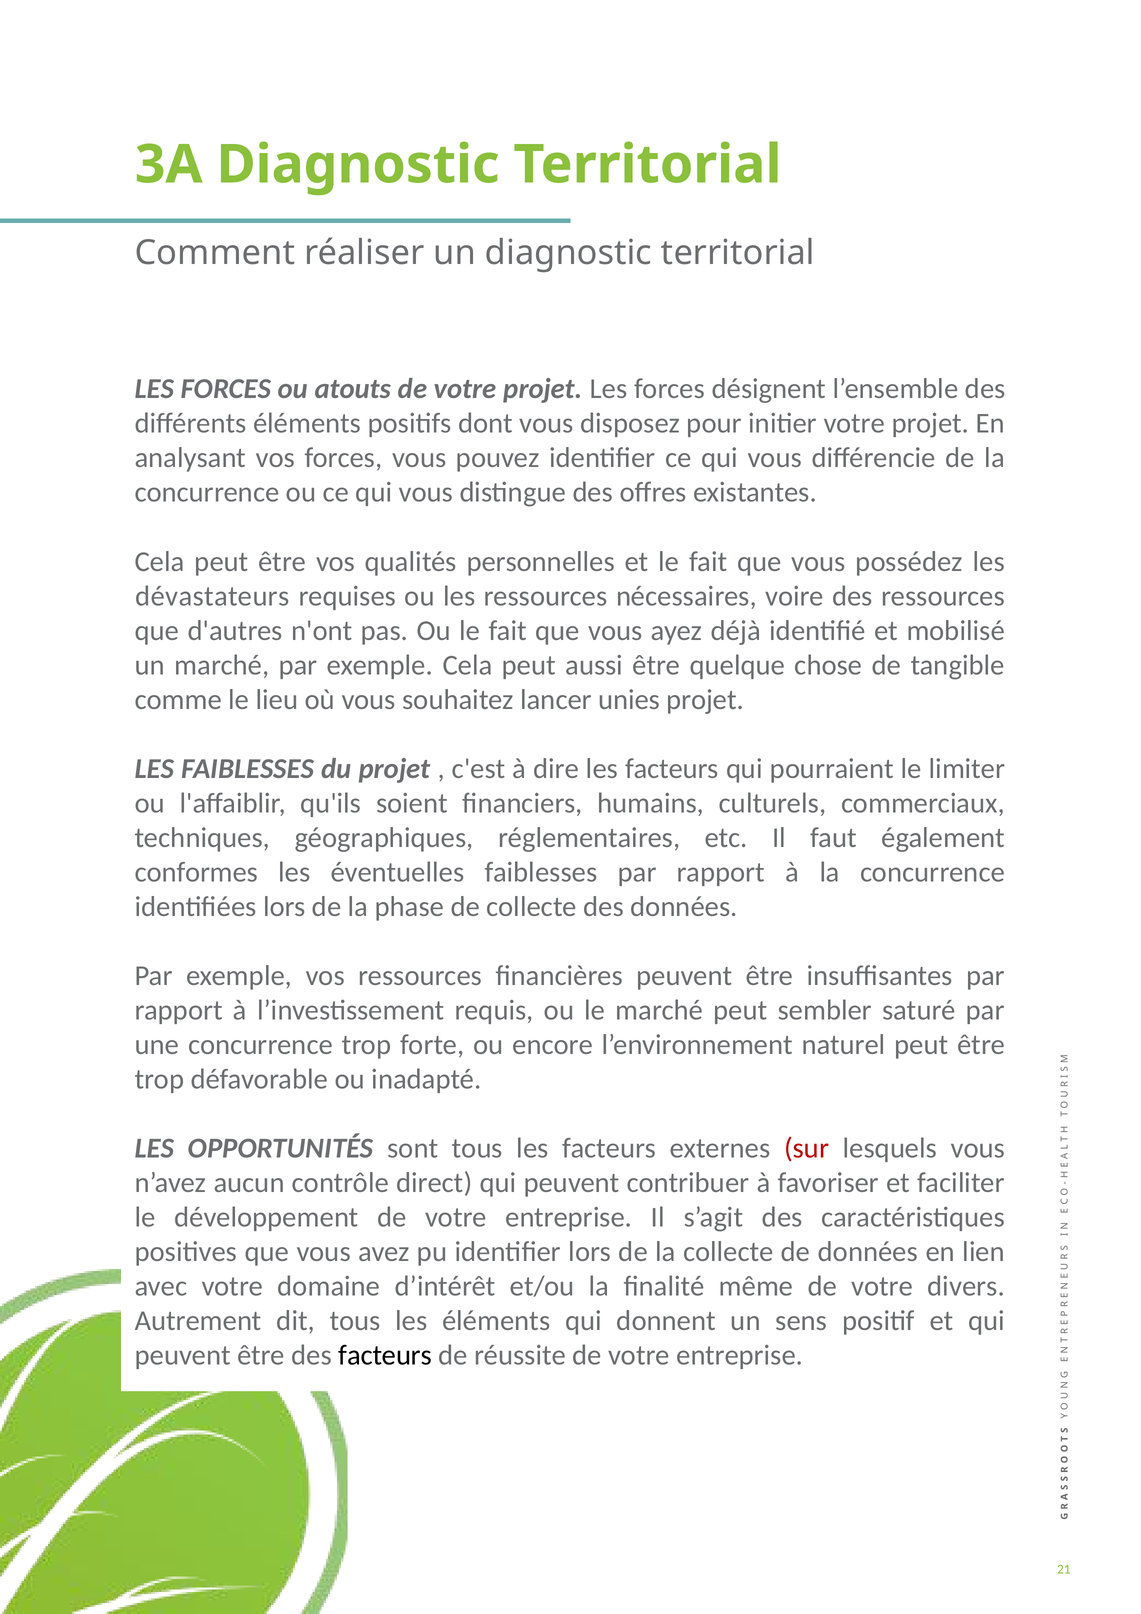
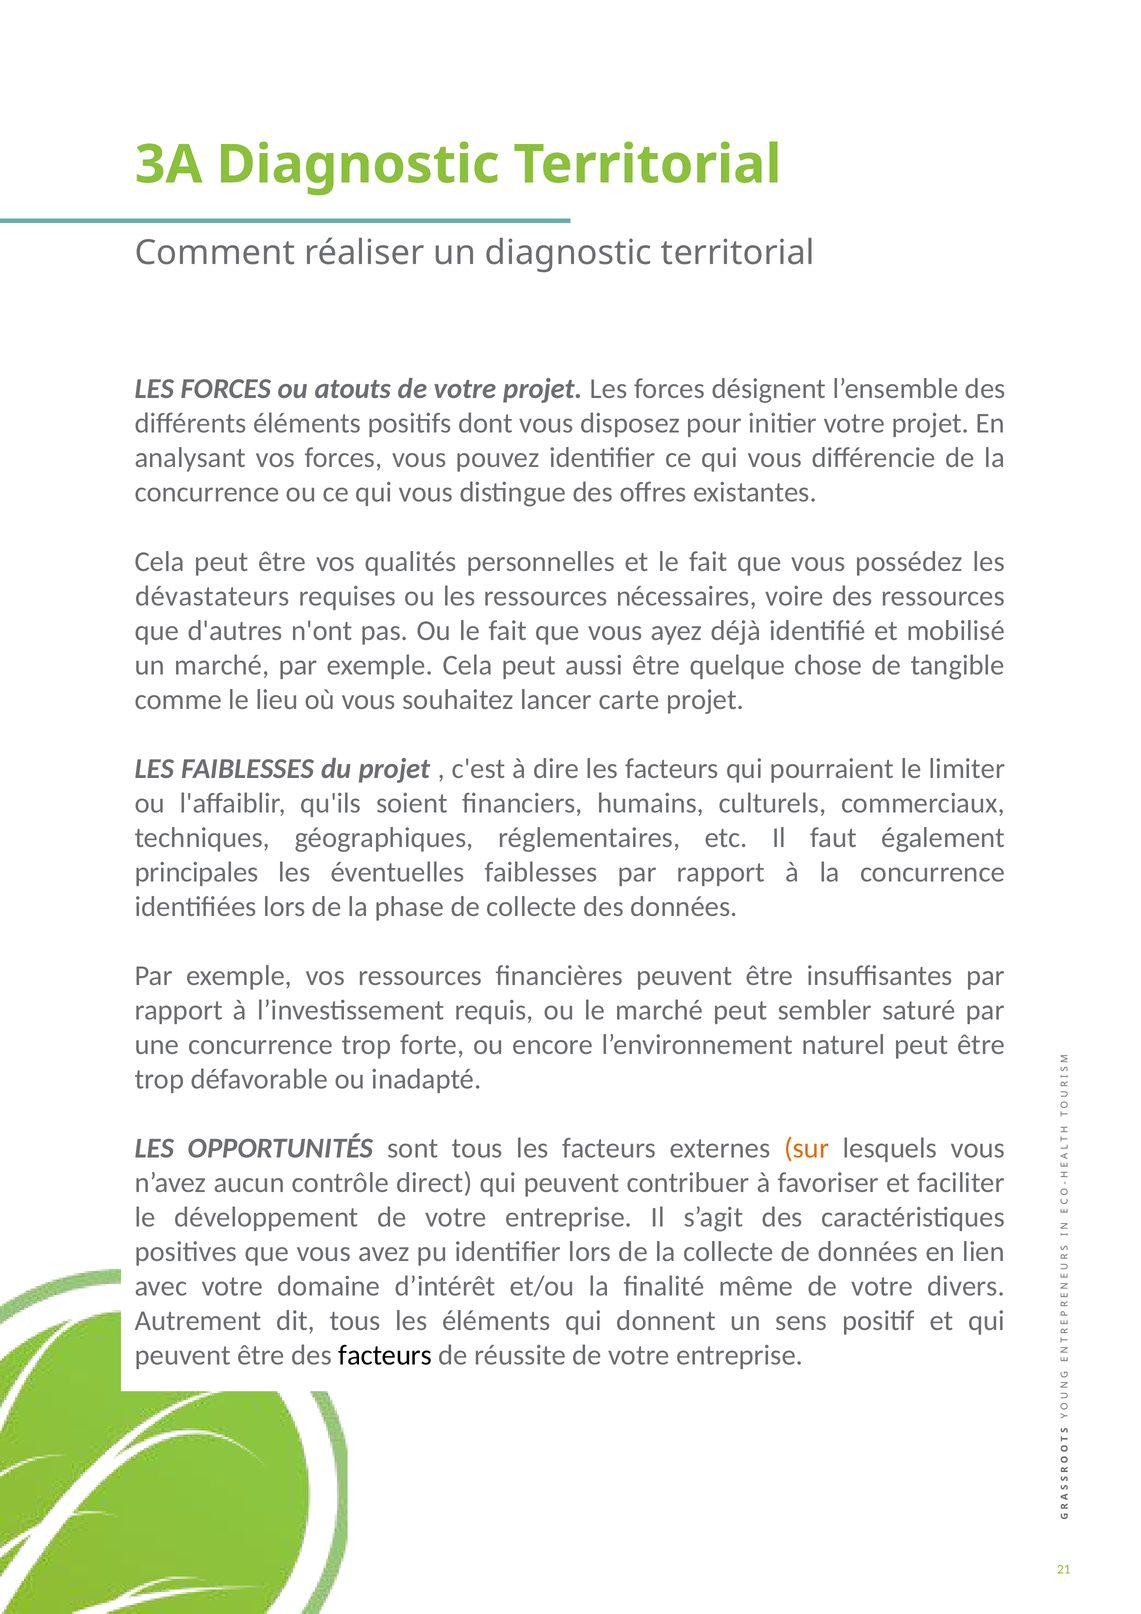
unies: unies -> carte
conformes: conformes -> principales
sur colour: red -> orange
